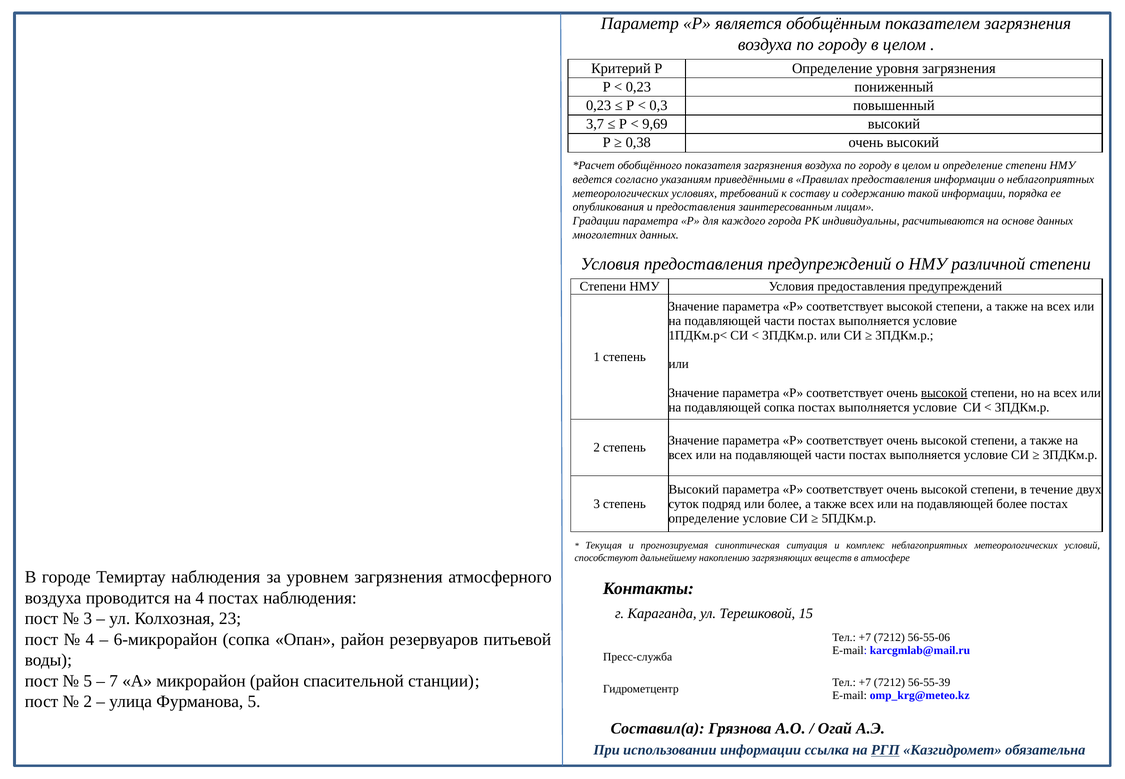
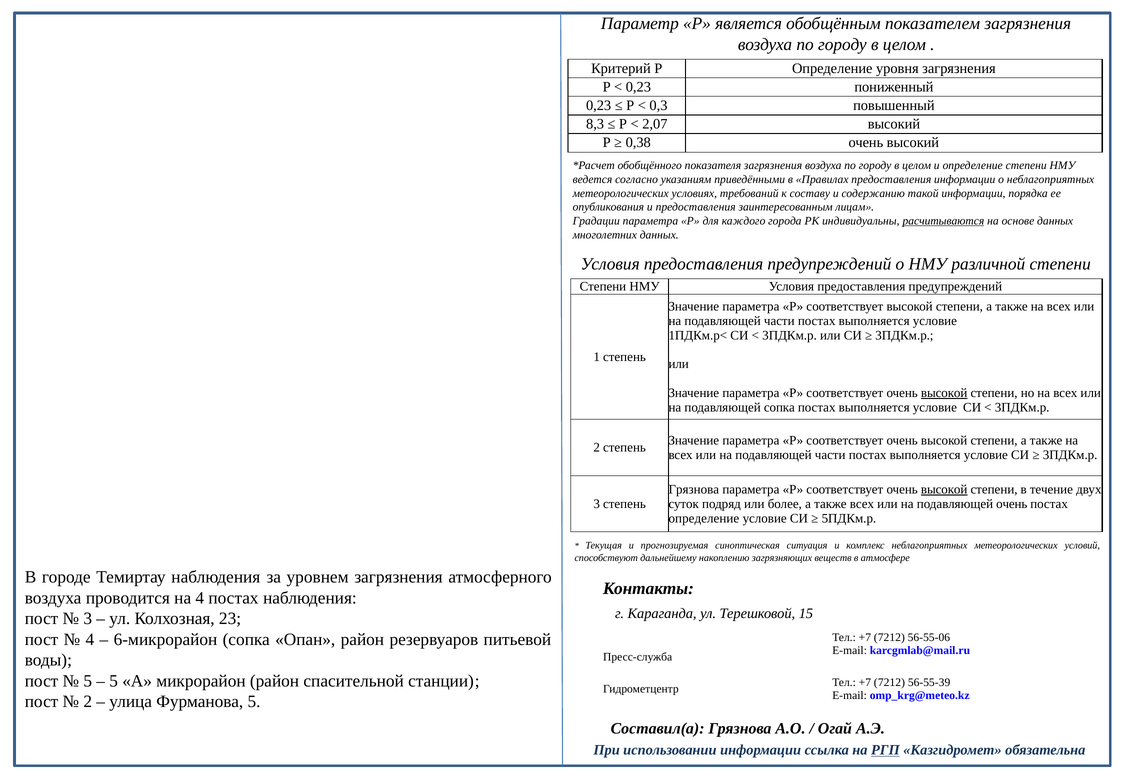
3,7: 3,7 -> 8,3
9,69: 9,69 -> 2,07
расчитываются underline: none -> present
Высокий at (694, 489): Высокий -> Грязнова
высокой at (944, 489) underline: none -> present
подавляющей более: более -> очень
7 at (114, 681): 7 -> 5
